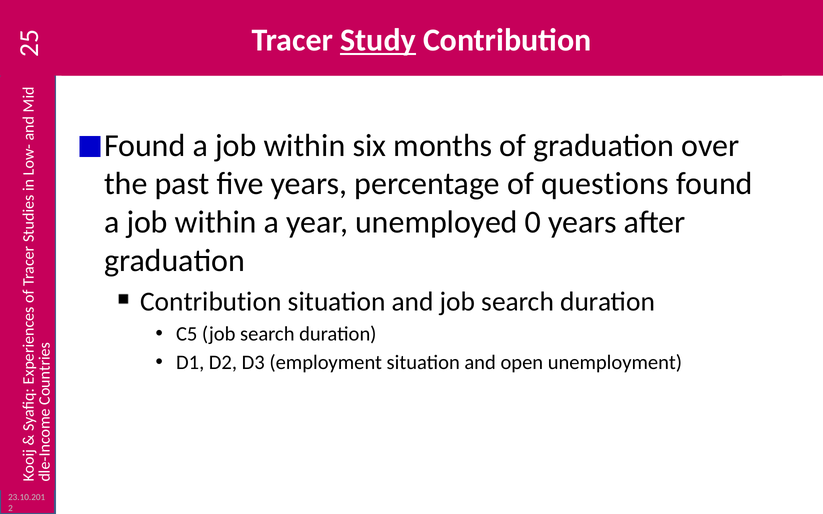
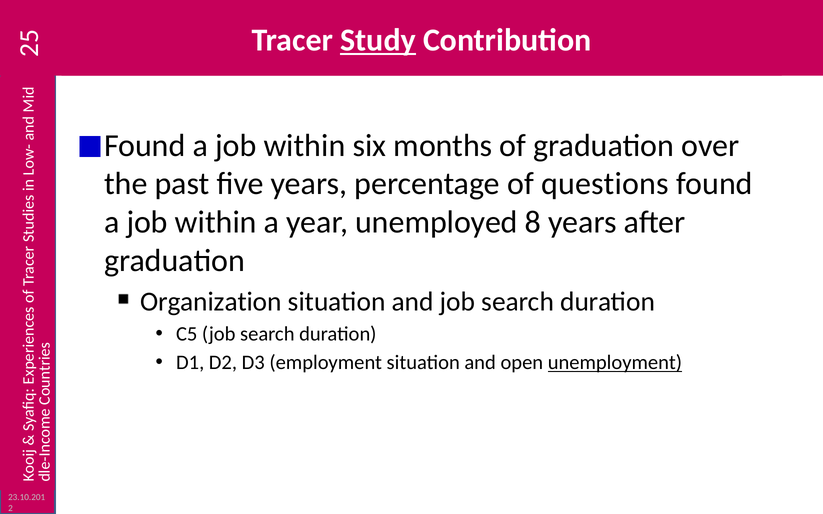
0: 0 -> 8
Contribution at (211, 302): Contribution -> Organization
unemployment underline: none -> present
